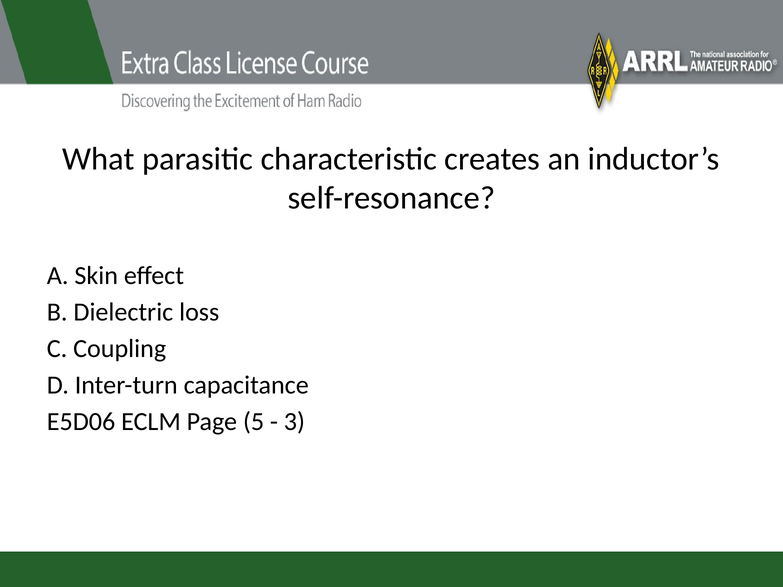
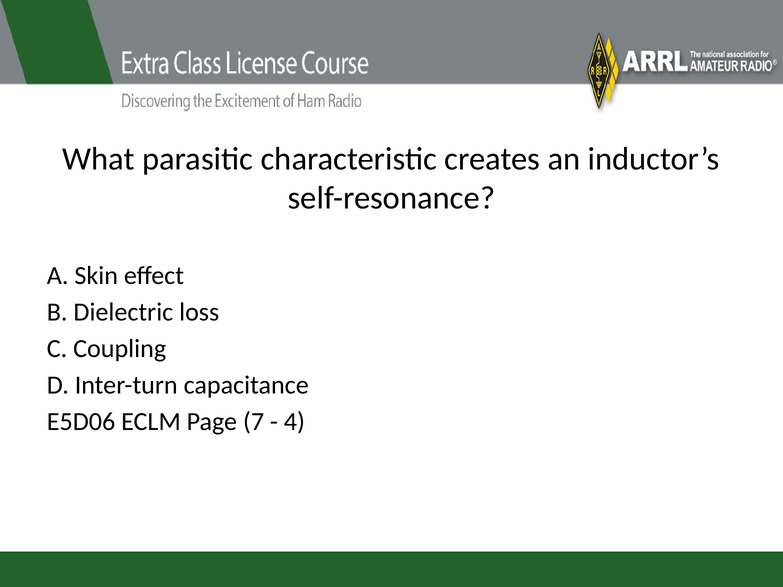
5: 5 -> 7
3: 3 -> 4
